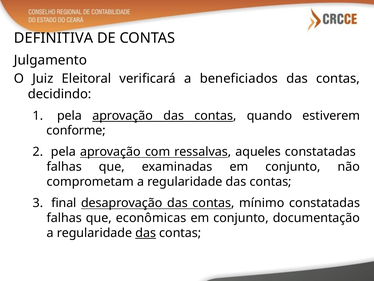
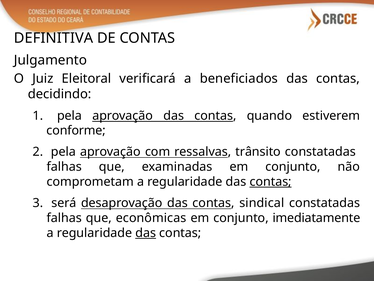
aqueles: aqueles -> trânsito
contas at (271, 182) underline: none -> present
final: final -> será
mínimo: mínimo -> sindical
documentação: documentação -> imediatamente
